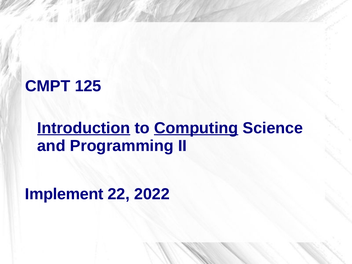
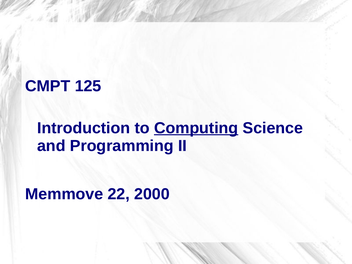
Introduction underline: present -> none
Implement: Implement -> Memmove
2022: 2022 -> 2000
